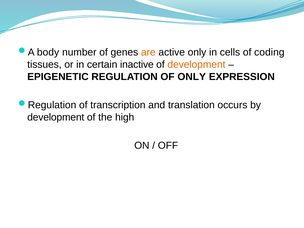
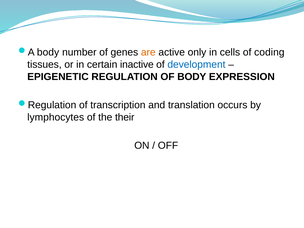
development at (196, 65) colour: orange -> blue
OF ONLY: ONLY -> BODY
development at (56, 117): development -> lymphocytes
high: high -> their
